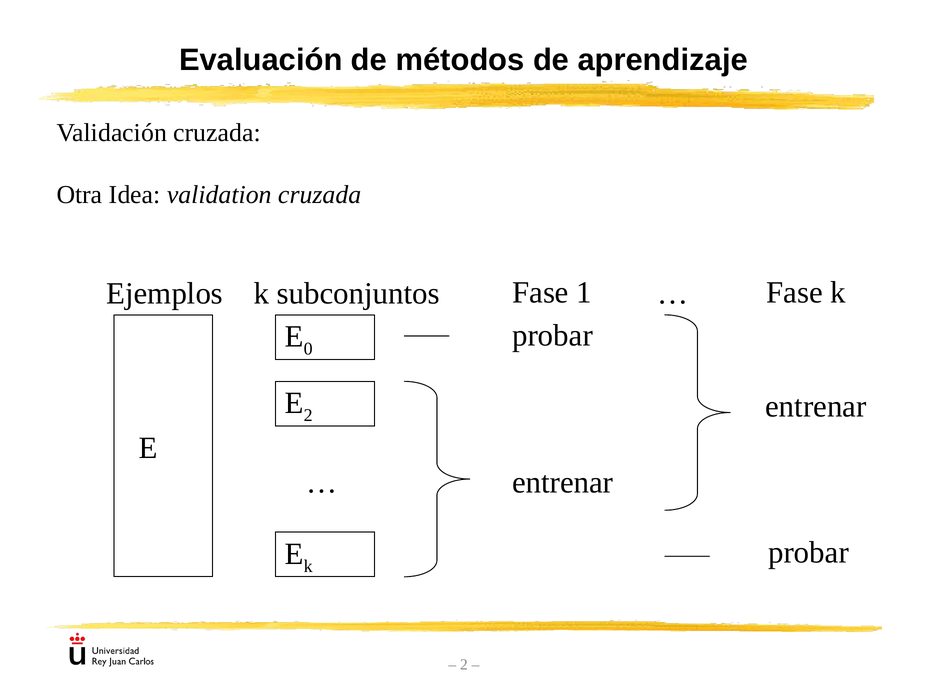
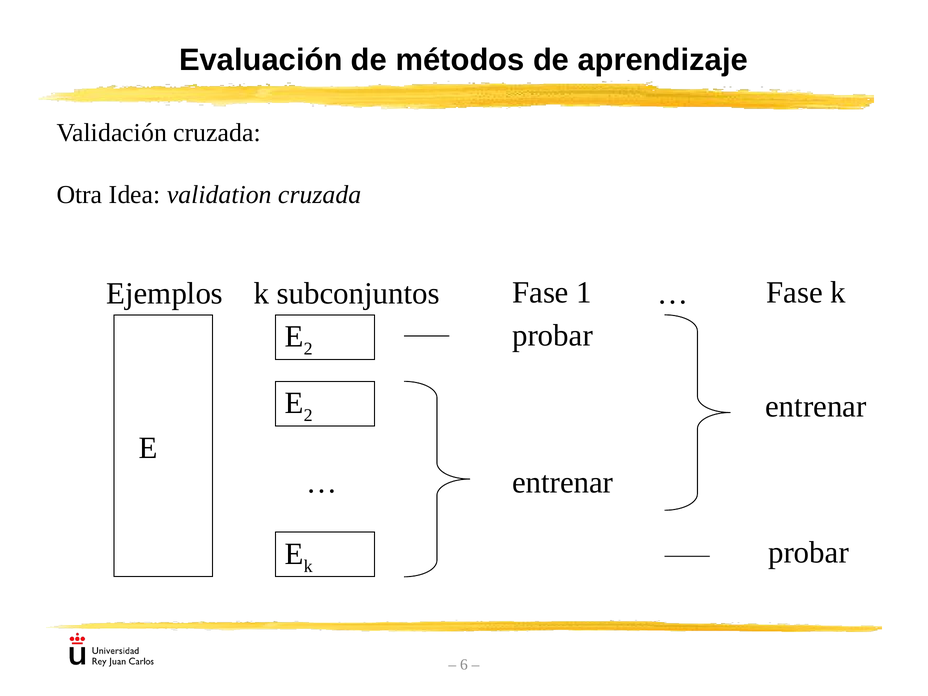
0 at (308, 349): 0 -> 2
2 at (464, 665): 2 -> 6
